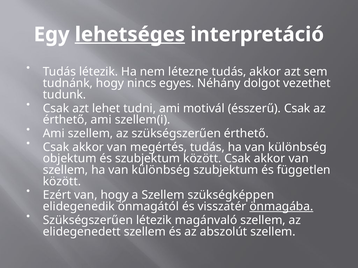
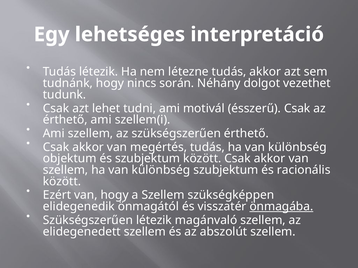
lehetséges underline: present -> none
egyes: egyes -> során
független: független -> racionális
